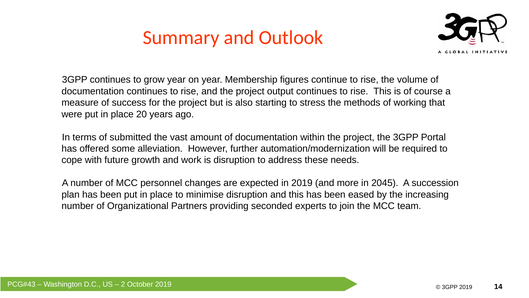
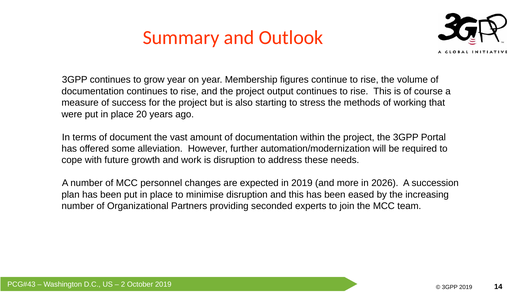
submitted: submitted -> document
2045: 2045 -> 2026
